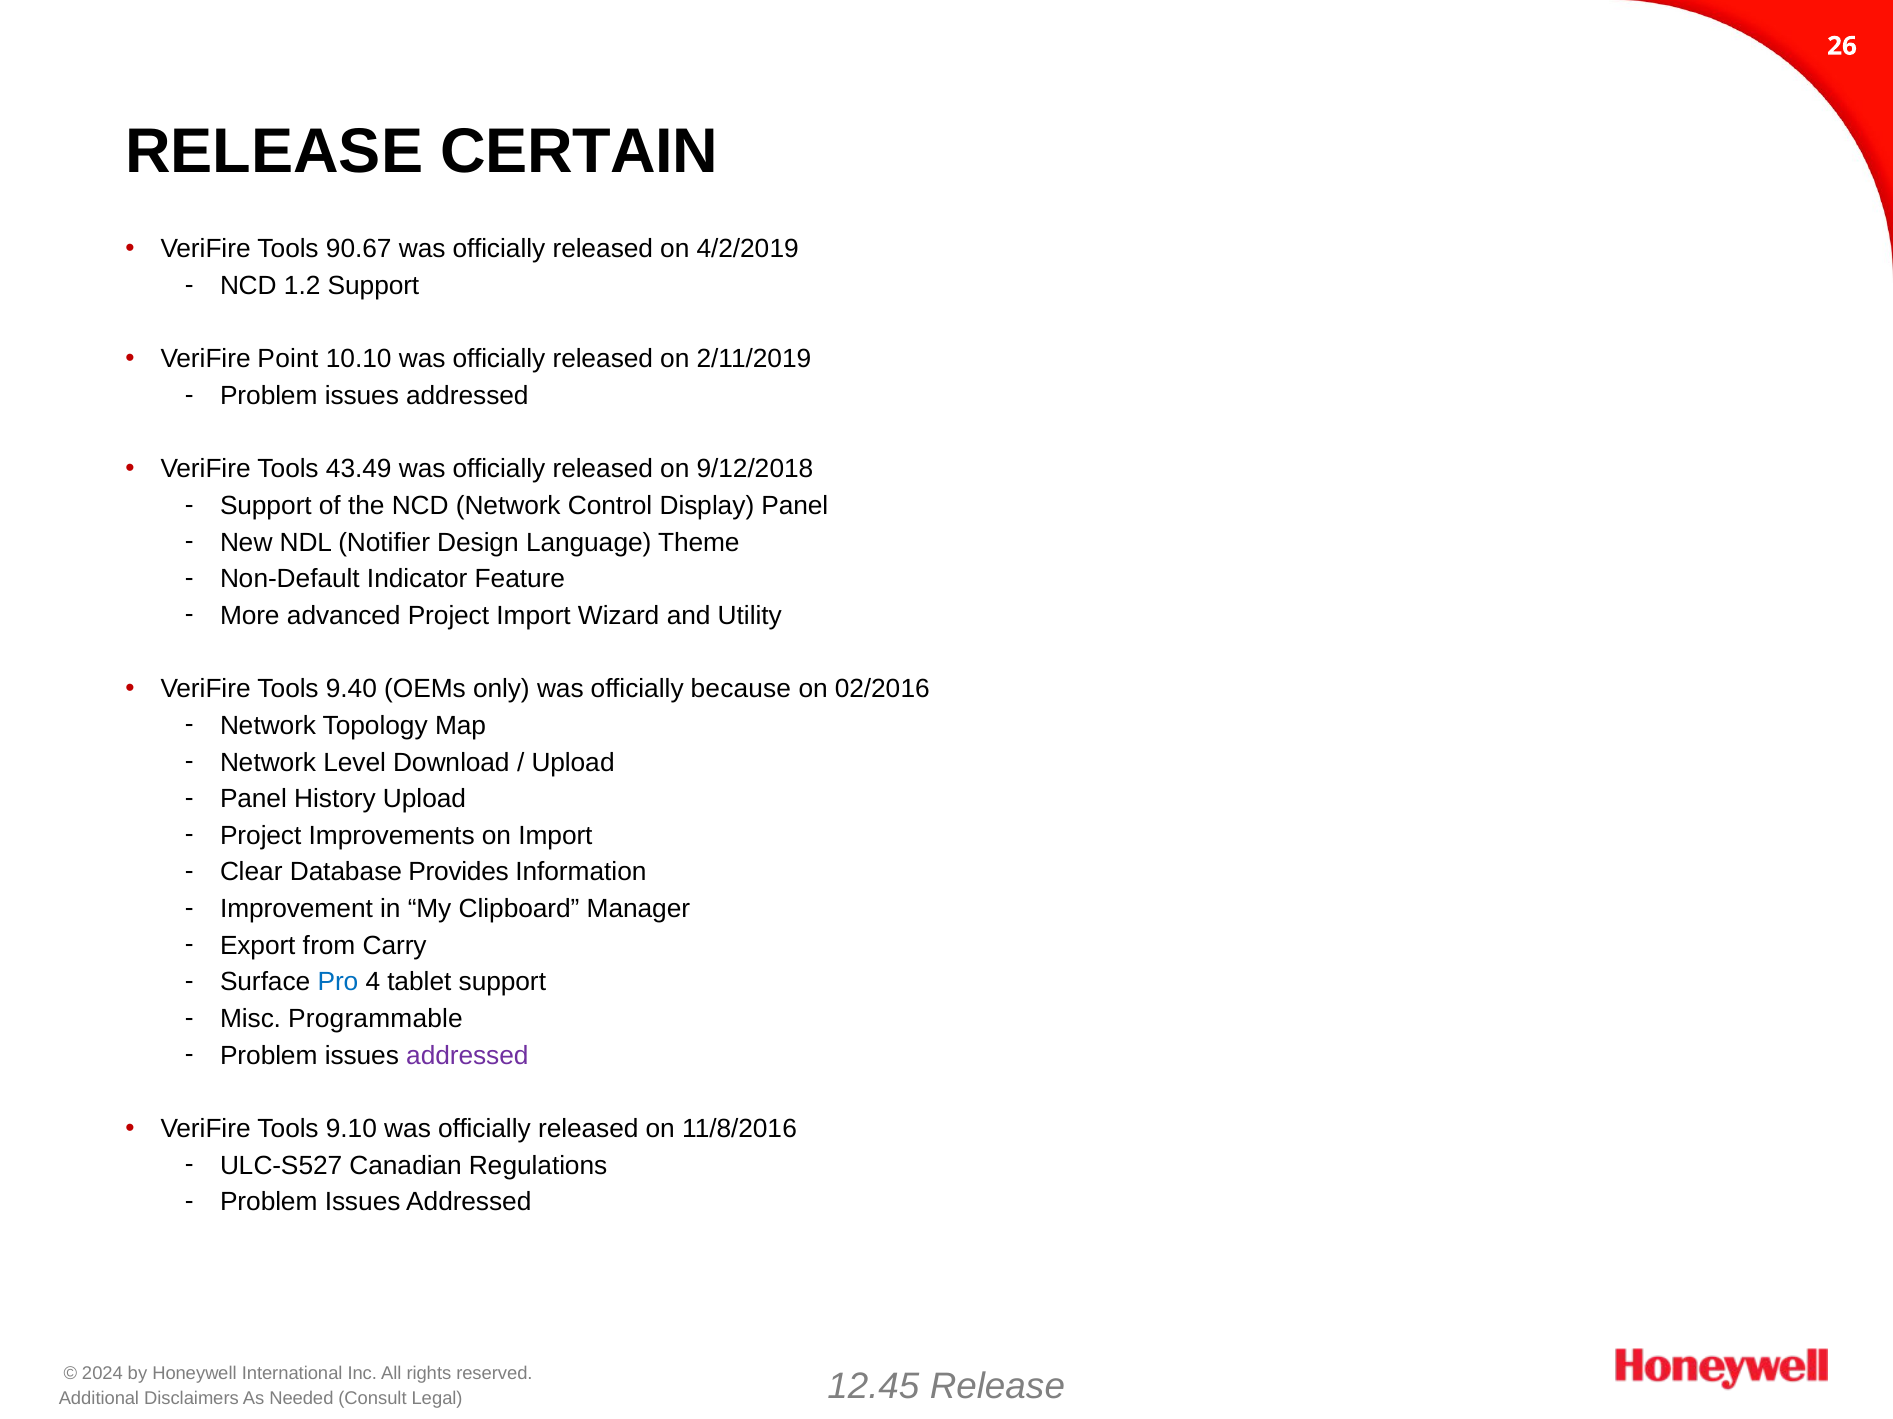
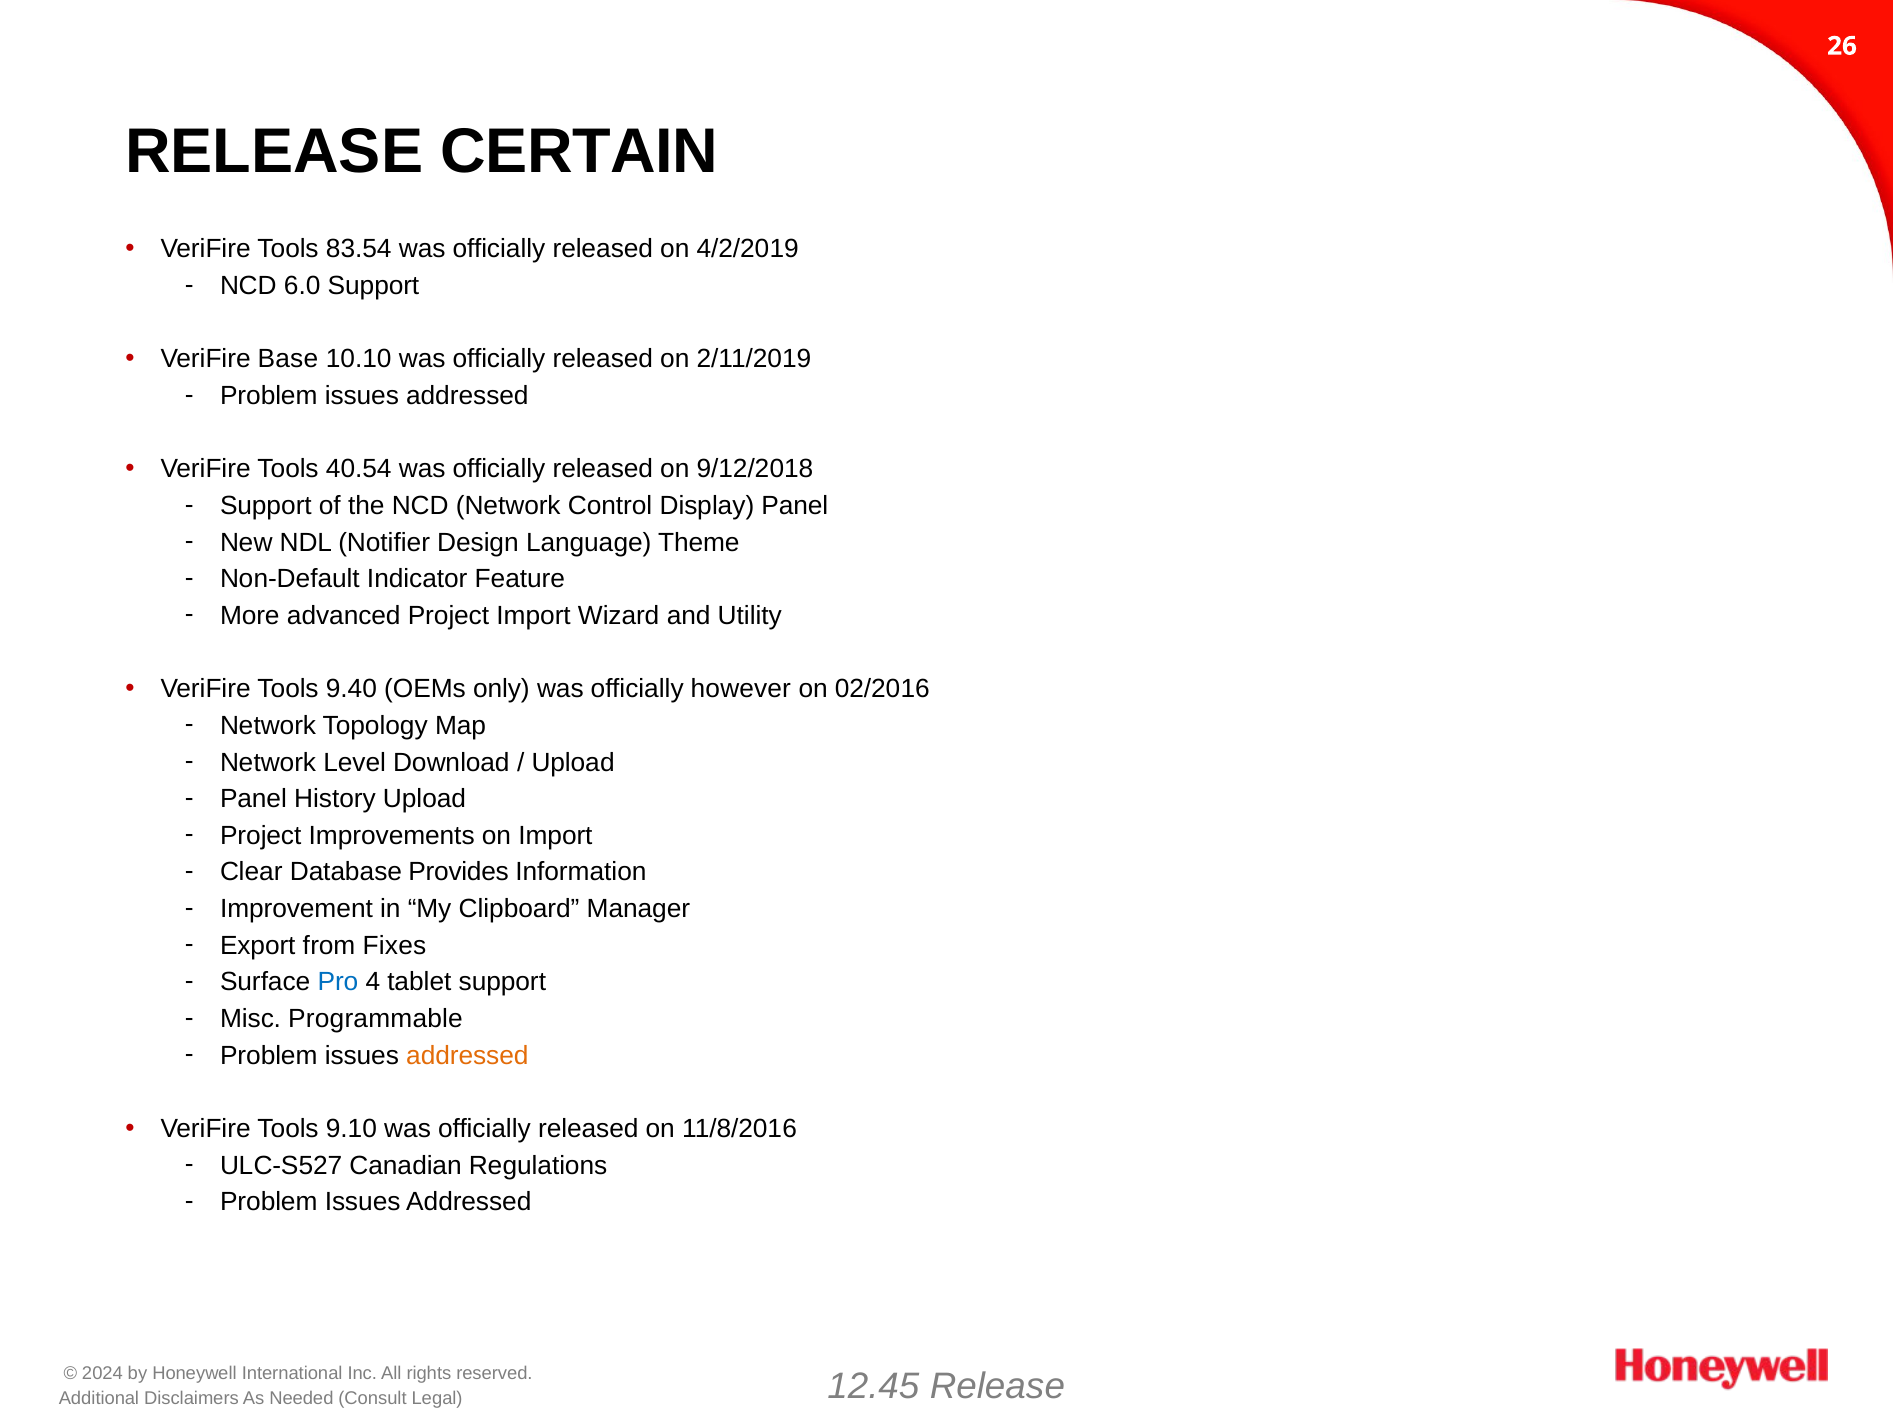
90.67: 90.67 -> 83.54
1.2: 1.2 -> 6.0
Point: Point -> Base
43.49: 43.49 -> 40.54
because: because -> however
Carry: Carry -> Fixes
addressed at (467, 1056) colour: purple -> orange
